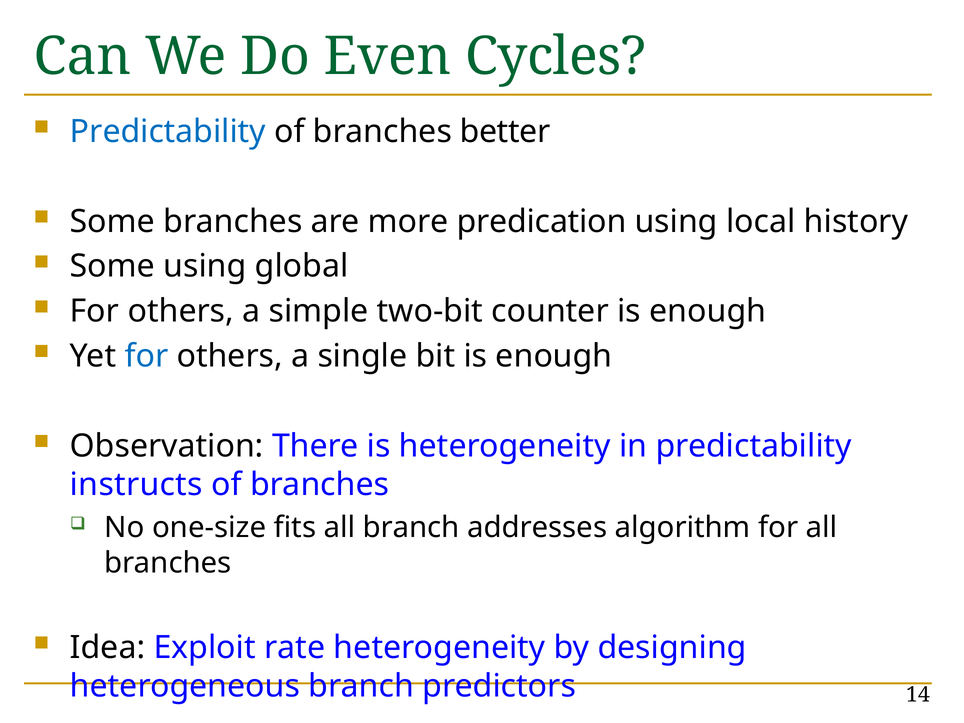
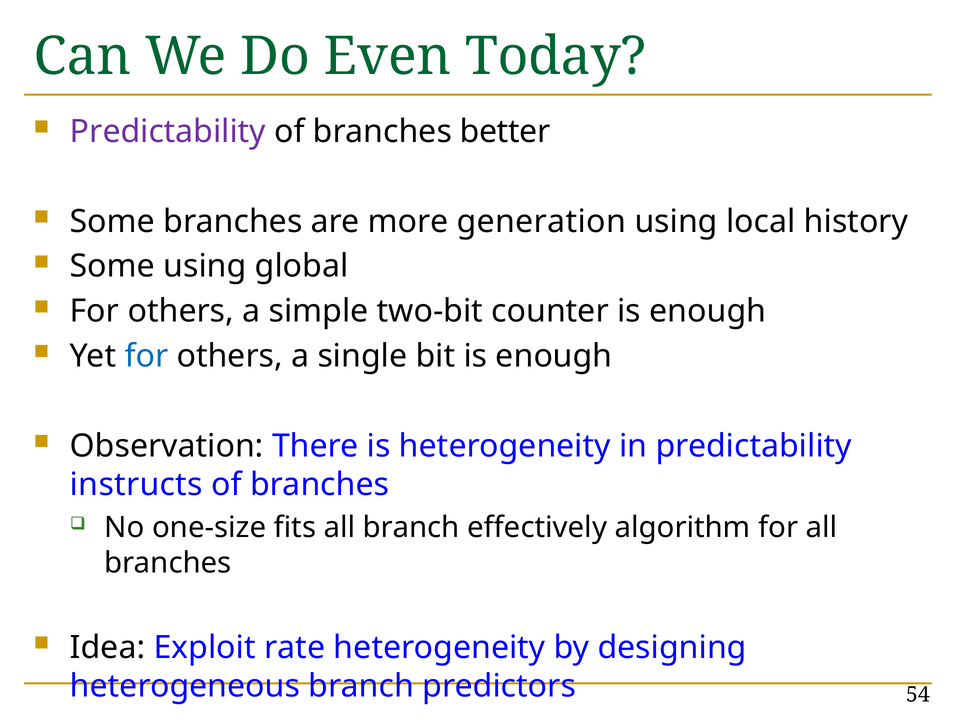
Cycles: Cycles -> Today
Predictability at (168, 131) colour: blue -> purple
predication: predication -> generation
addresses: addresses -> effectively
14: 14 -> 54
